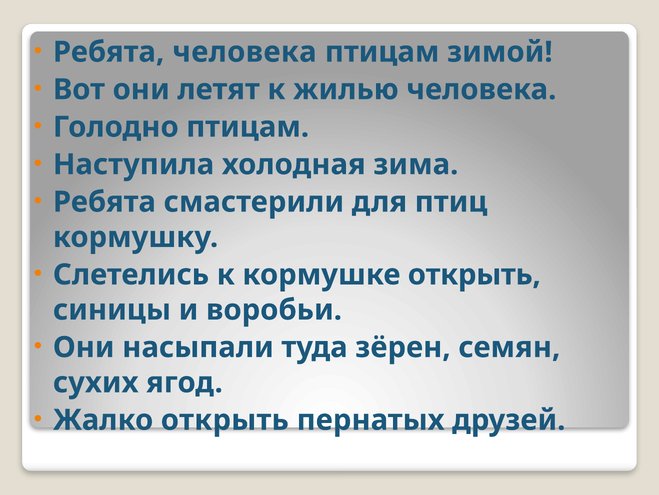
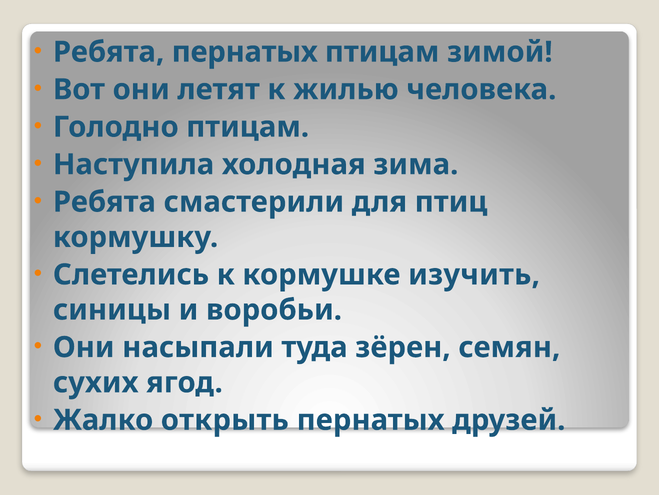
Ребята человека: человека -> пернатых
кормушке открыть: открыть -> изучить
